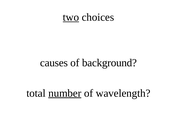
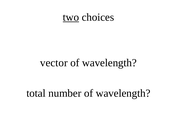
causes: causes -> vector
background at (109, 63): background -> wavelength
number underline: present -> none
